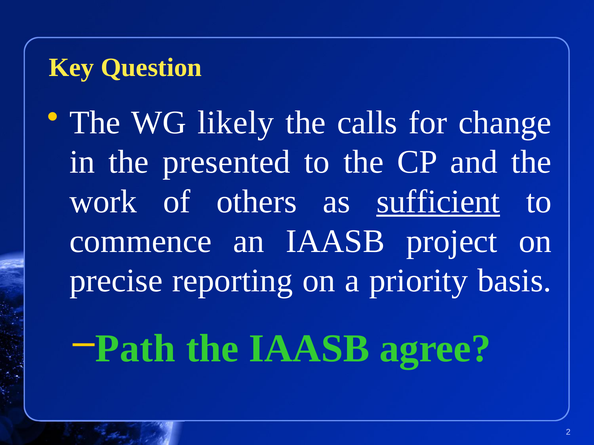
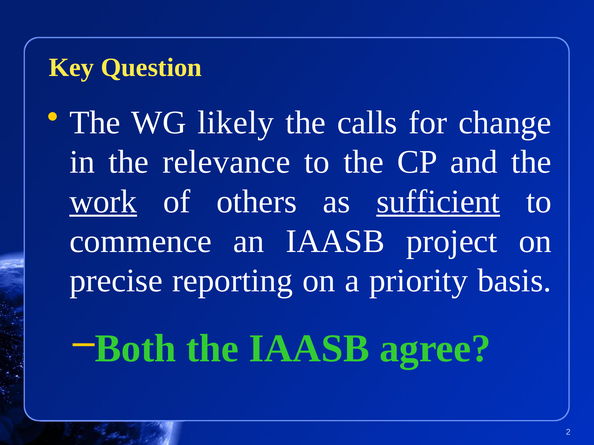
presented: presented -> relevance
work underline: none -> present
Path: Path -> Both
